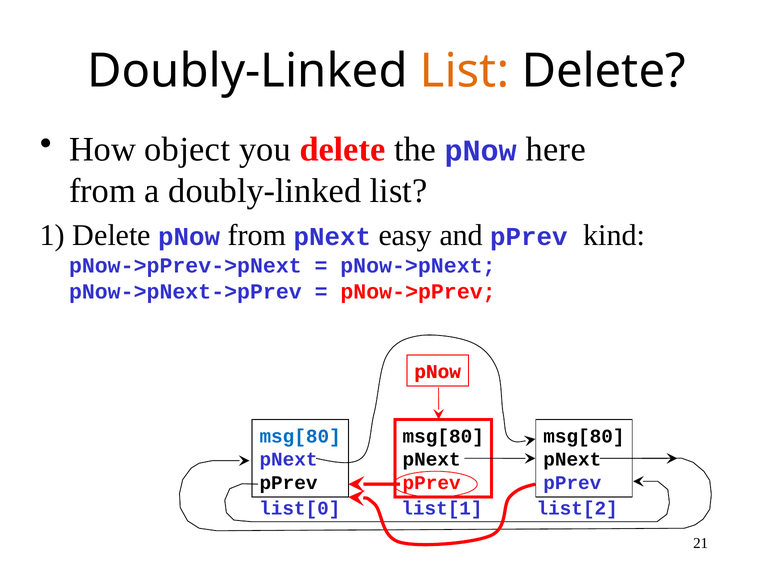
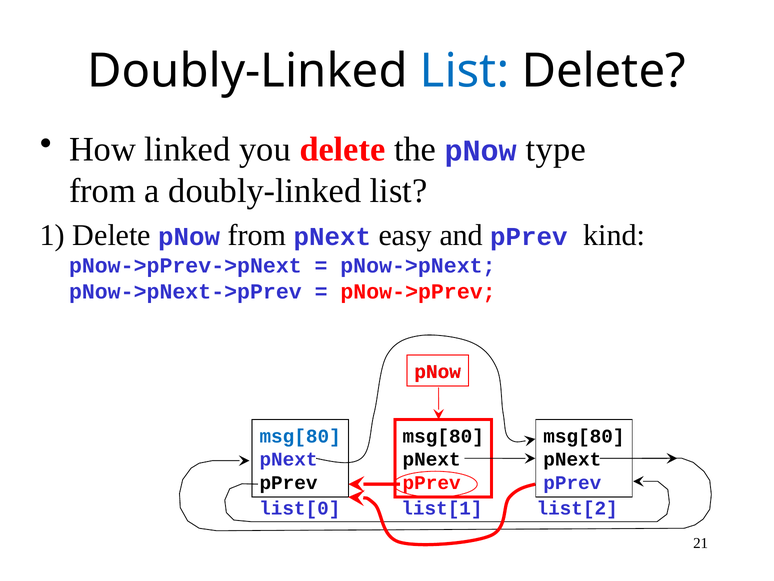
List at (465, 71) colour: orange -> blue
object: object -> linked
here: here -> type
